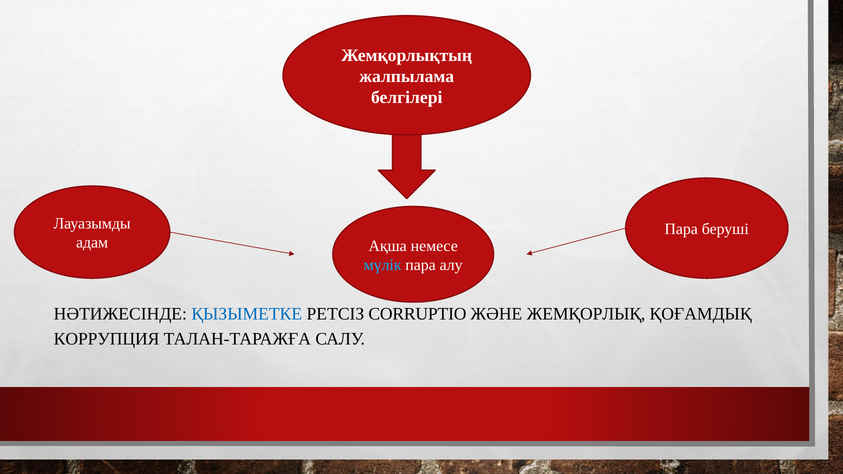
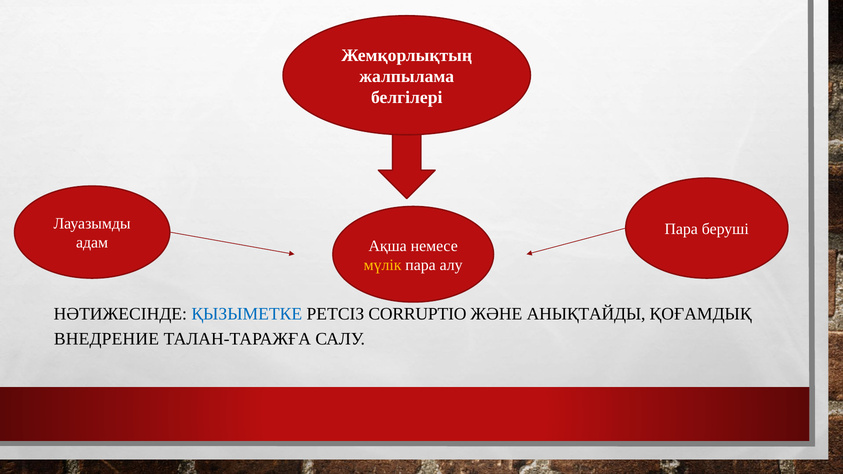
мүлік colour: light blue -> yellow
ЖЕМҚОРЛЫҚ: ЖЕМҚОРЛЫҚ -> АНЫҚТАЙДЫ
КОРРУПЦИЯ: КОРРУПЦИЯ -> ВНЕДРЕНИЕ
